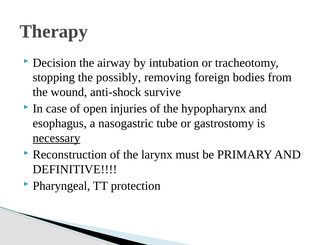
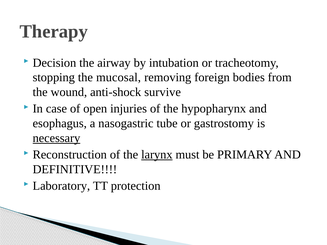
possibly: possibly -> mucosal
larynx underline: none -> present
Pharyngeal: Pharyngeal -> Laboratory
